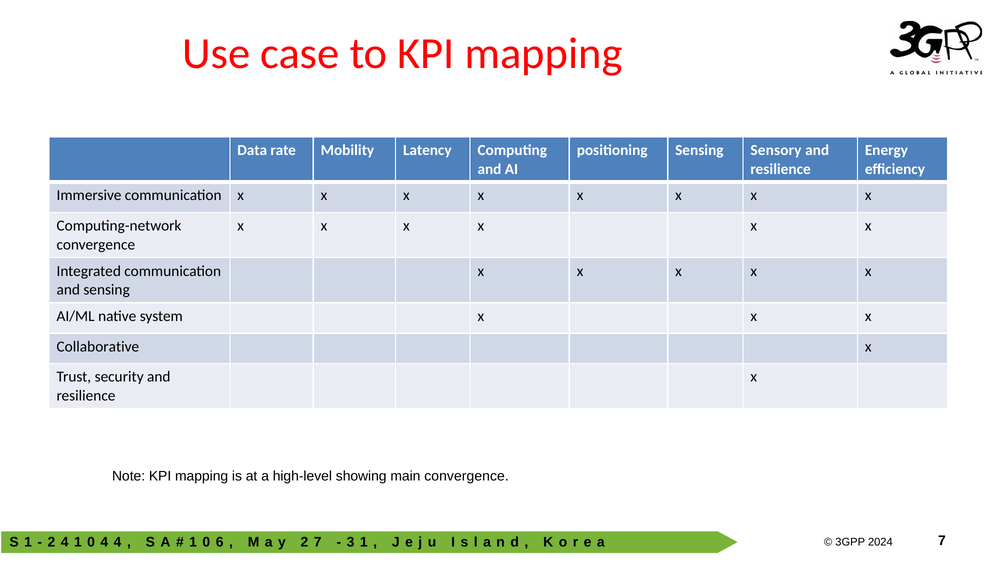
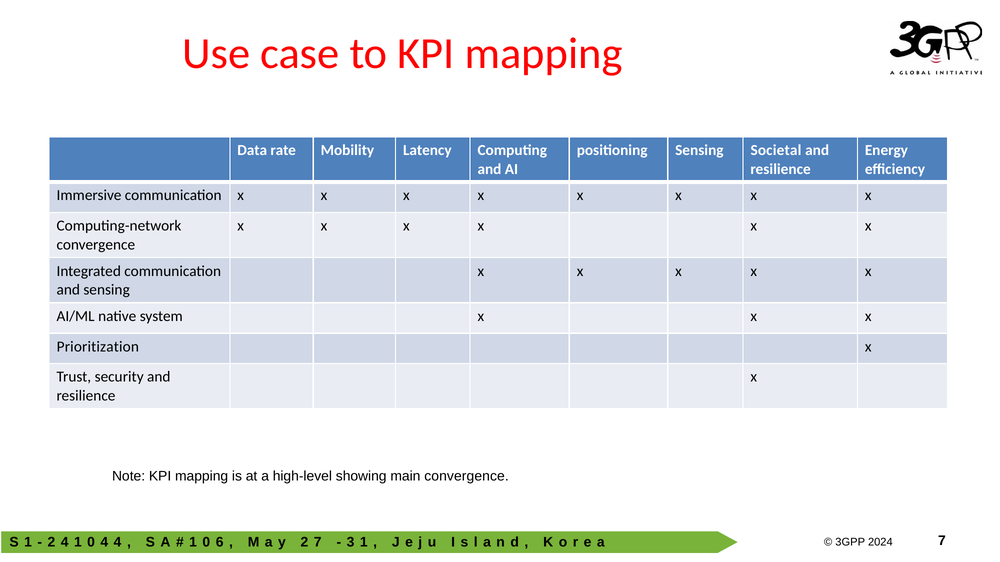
Sensory: Sensory -> Societal
Collaborative: Collaborative -> Prioritization
